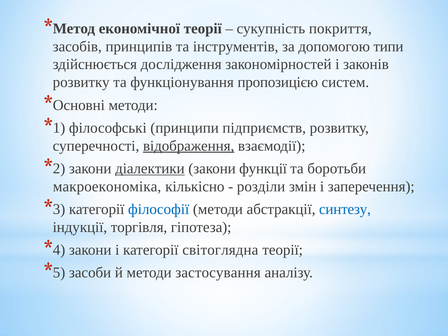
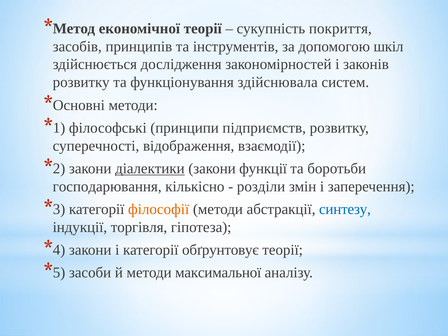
типи: типи -> шкіл
пропозицією: пропозицією -> здійснювала
відображення underline: present -> none
макроекономіка: макроекономіка -> господарювання
філософії colour: blue -> orange
світоглядна: світоглядна -> обґрунтовує
застосування: застосування -> максимальної
